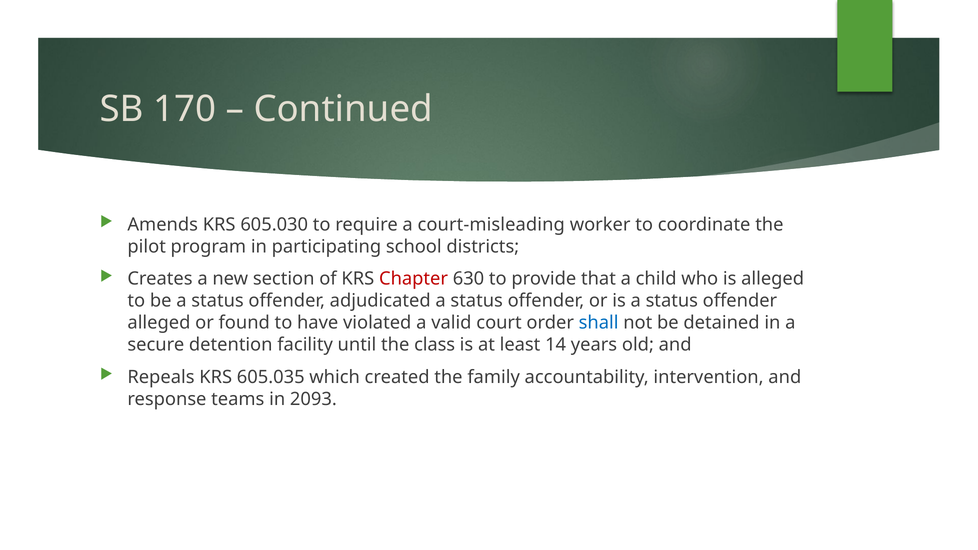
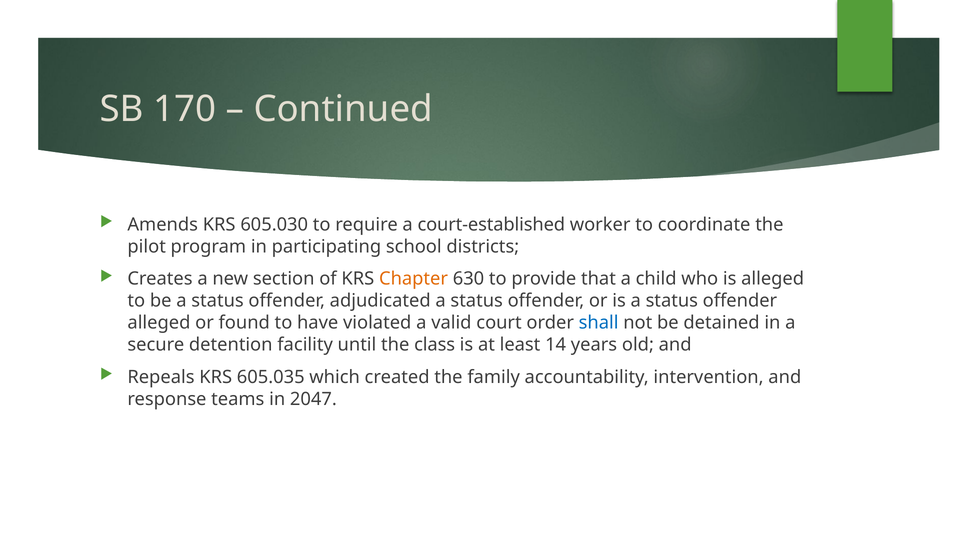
court-misleading: court-misleading -> court-established
Chapter colour: red -> orange
2093: 2093 -> 2047
